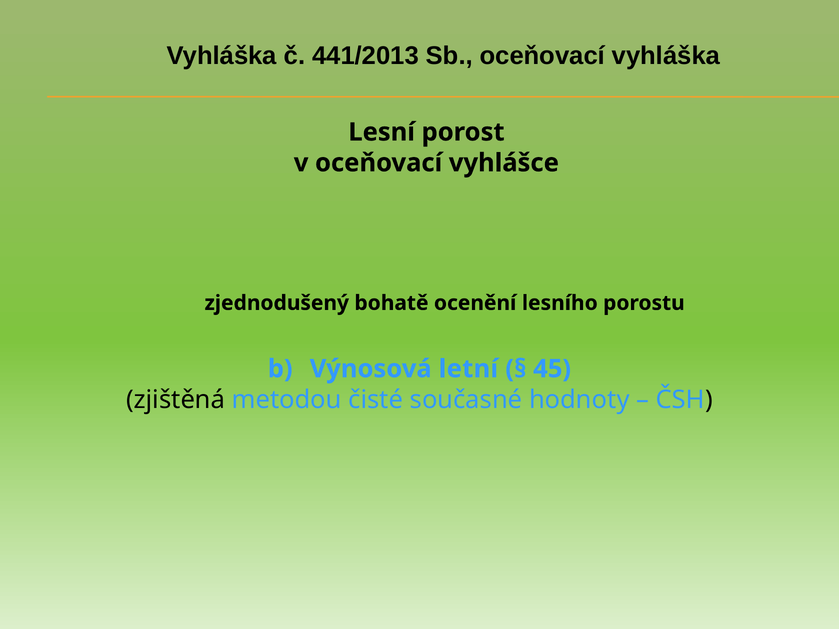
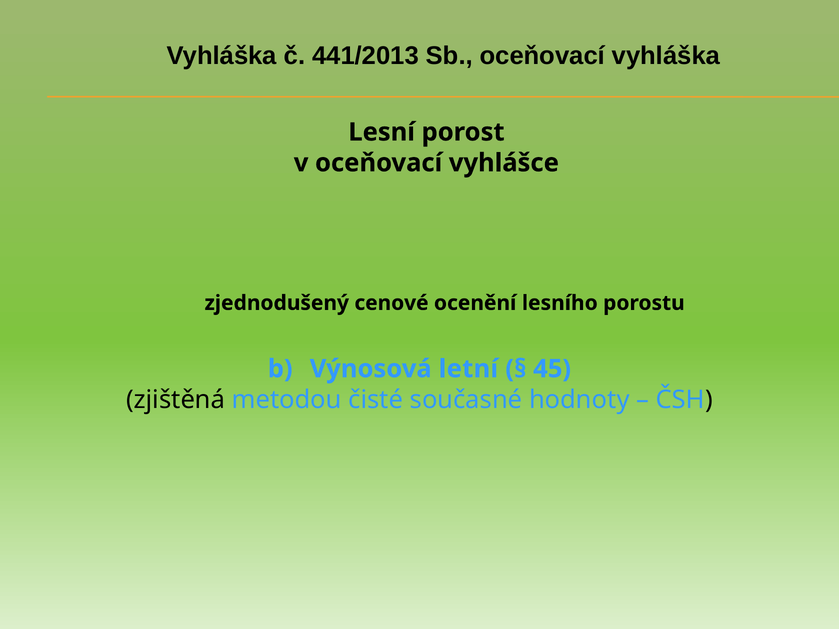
bohatě: bohatě -> cenové
